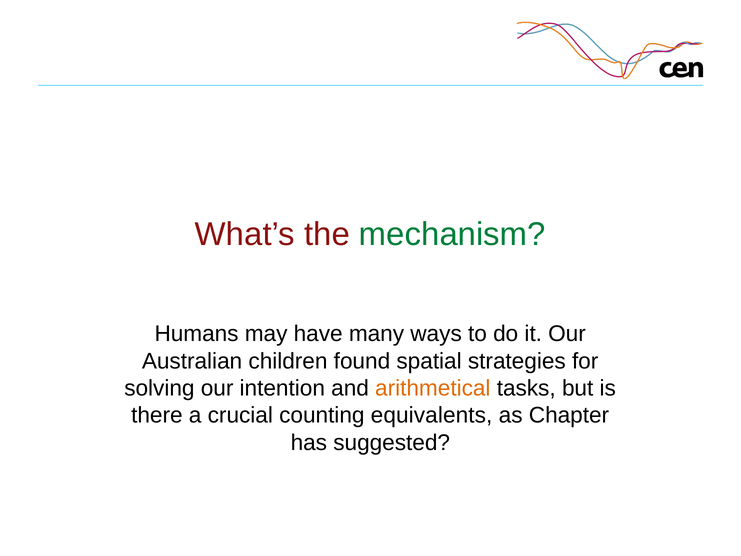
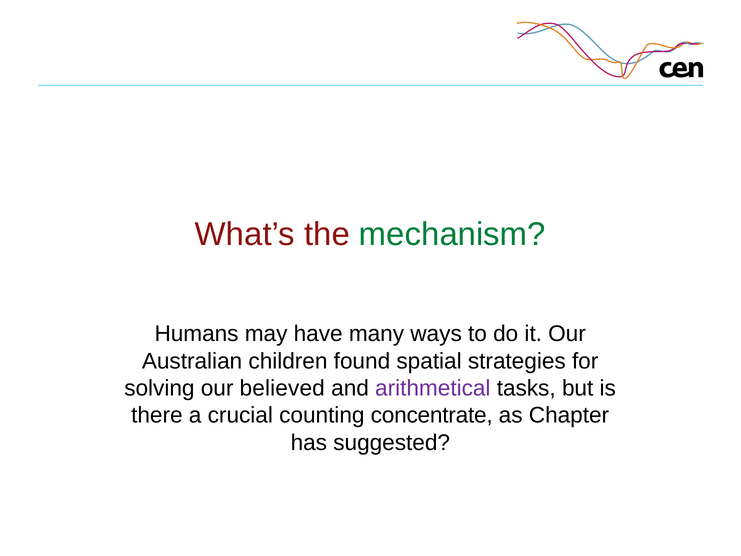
intention: intention -> believed
arithmetical colour: orange -> purple
equivalents: equivalents -> concentrate
